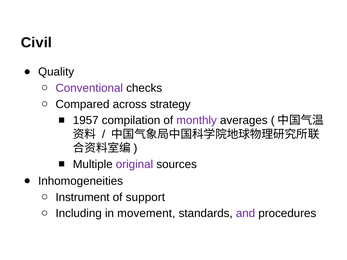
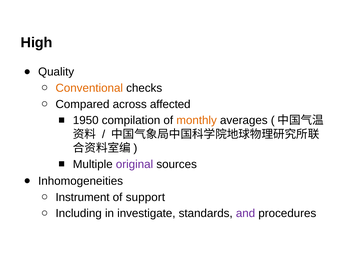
Civil: Civil -> High
Conventional colour: purple -> orange
strategy: strategy -> affected
1957: 1957 -> 1950
monthly colour: purple -> orange
movement: movement -> investigate
